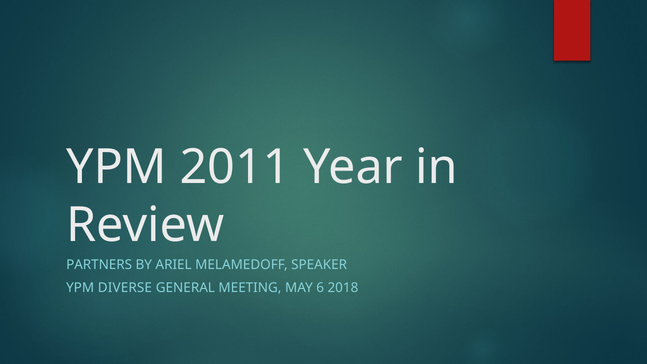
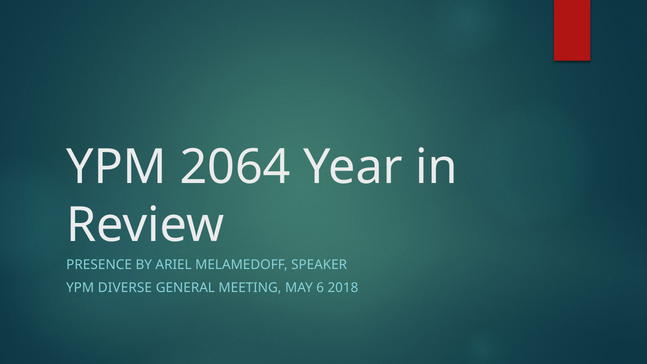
2011: 2011 -> 2064
PARTNERS: PARTNERS -> PRESENCE
